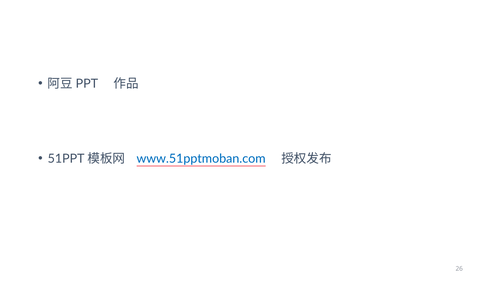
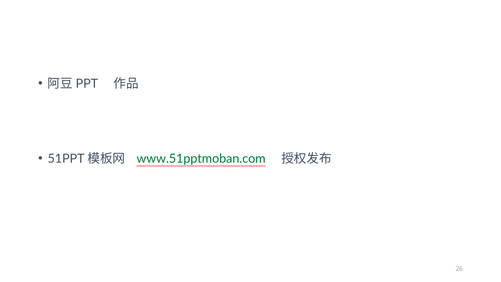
www.51pptmoban.com colour: blue -> green
